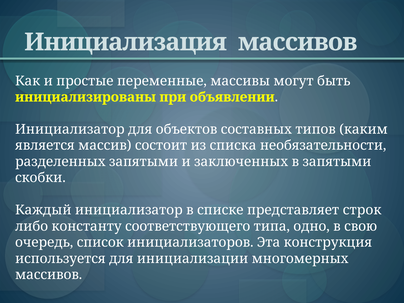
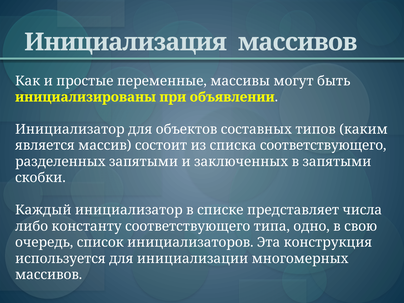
списка необязательности: необязательности -> соответствующего
строк: строк -> числа
